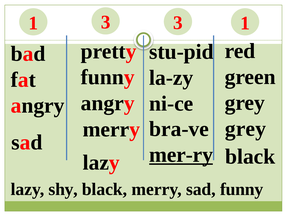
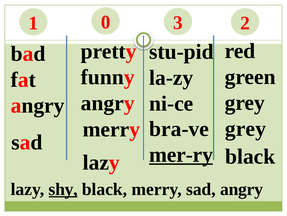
1 3: 3 -> 0
3 1: 1 -> 2
shy underline: none -> present
sad funny: funny -> angry
